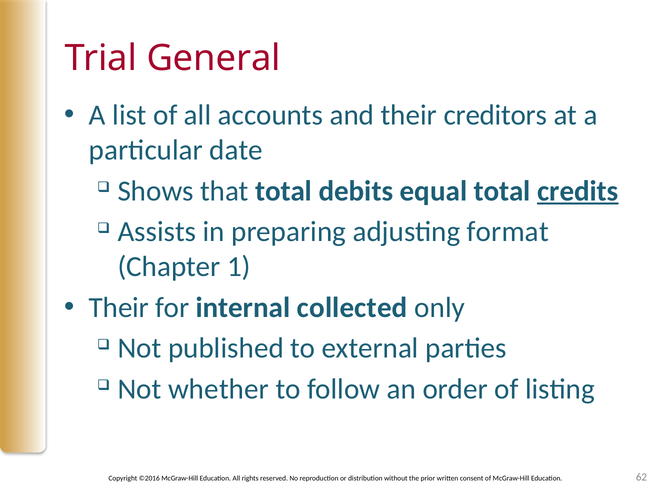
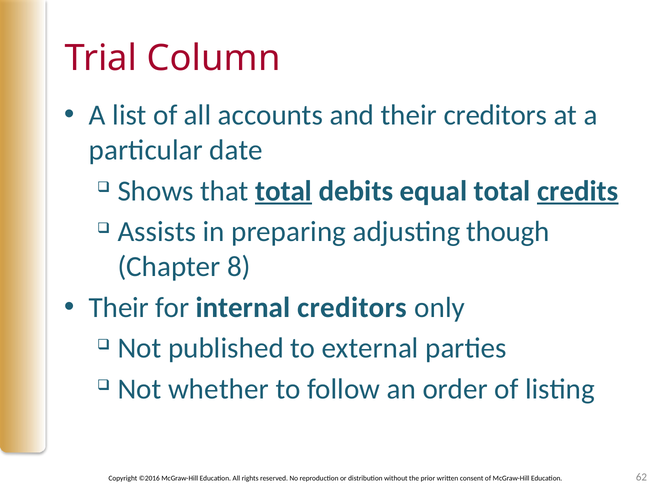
General: General -> Column
total at (284, 191) underline: none -> present
format: format -> though
1: 1 -> 8
internal collected: collected -> creditors
